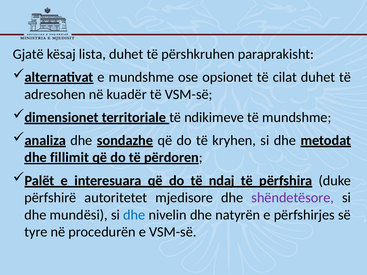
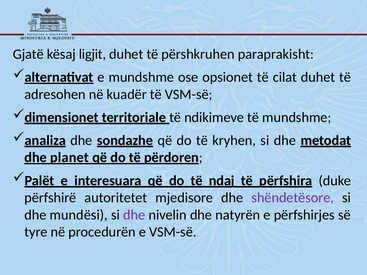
lista: lista -> ligjit
fillimit: fillimit -> planet
dhe at (134, 215) colour: blue -> purple
